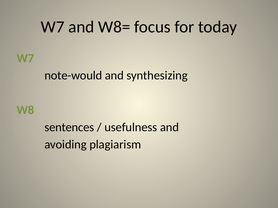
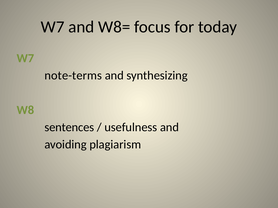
note-would: note-would -> note-terms
